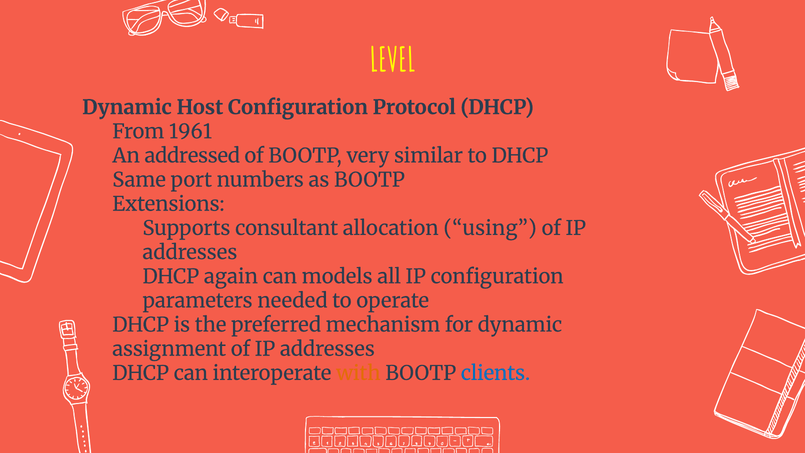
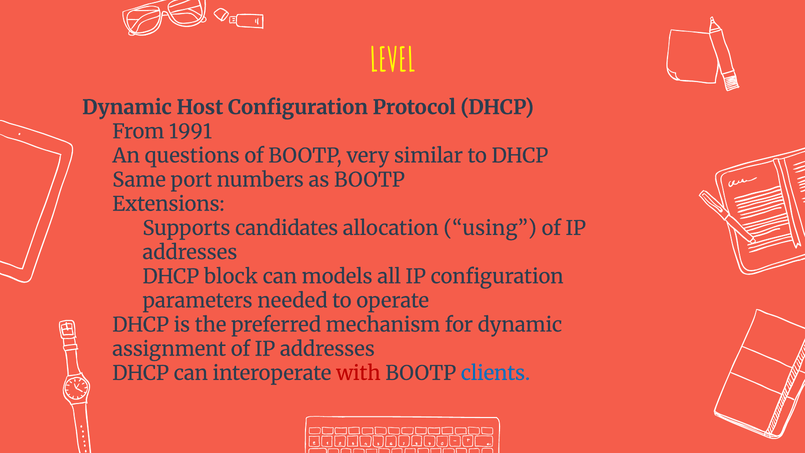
1961: 1961 -> 1991
addressed: addressed -> questions
consultant: consultant -> candidates
again: again -> block
with colour: orange -> red
